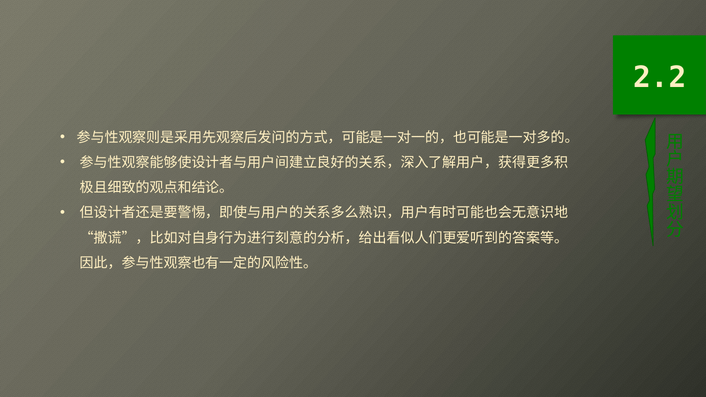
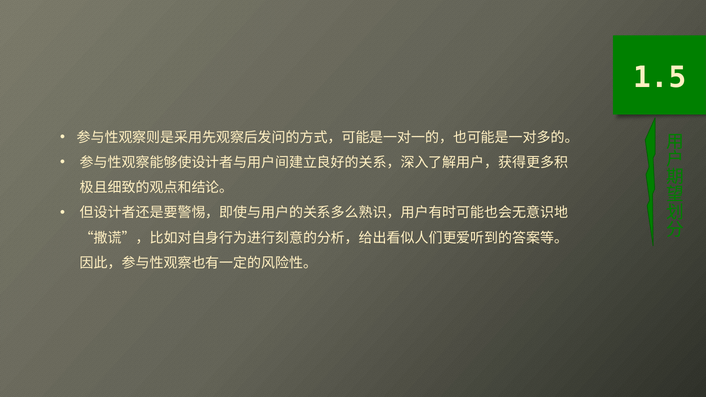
2.2: 2.2 -> 1.5
